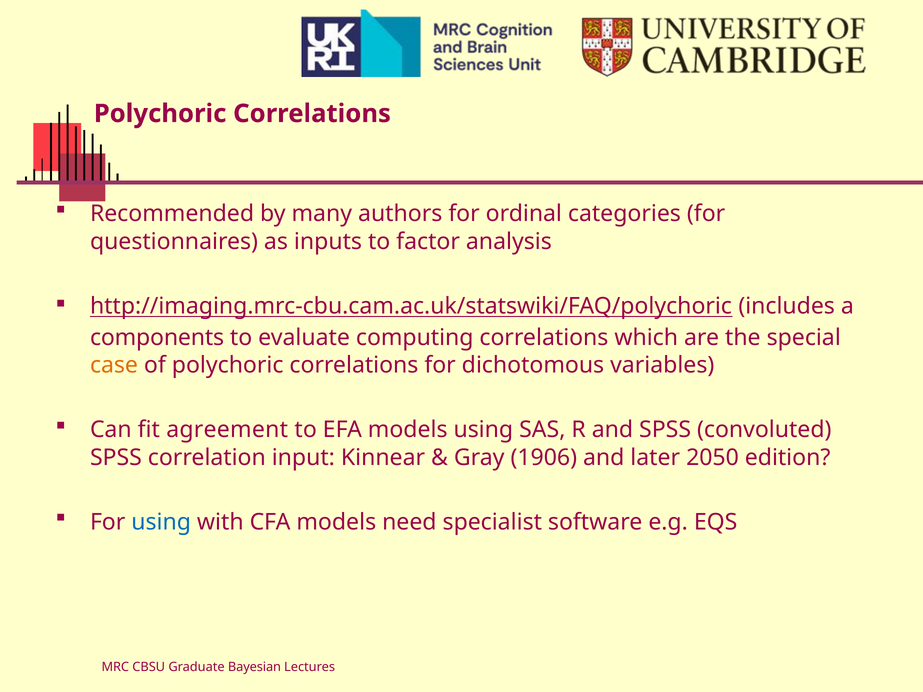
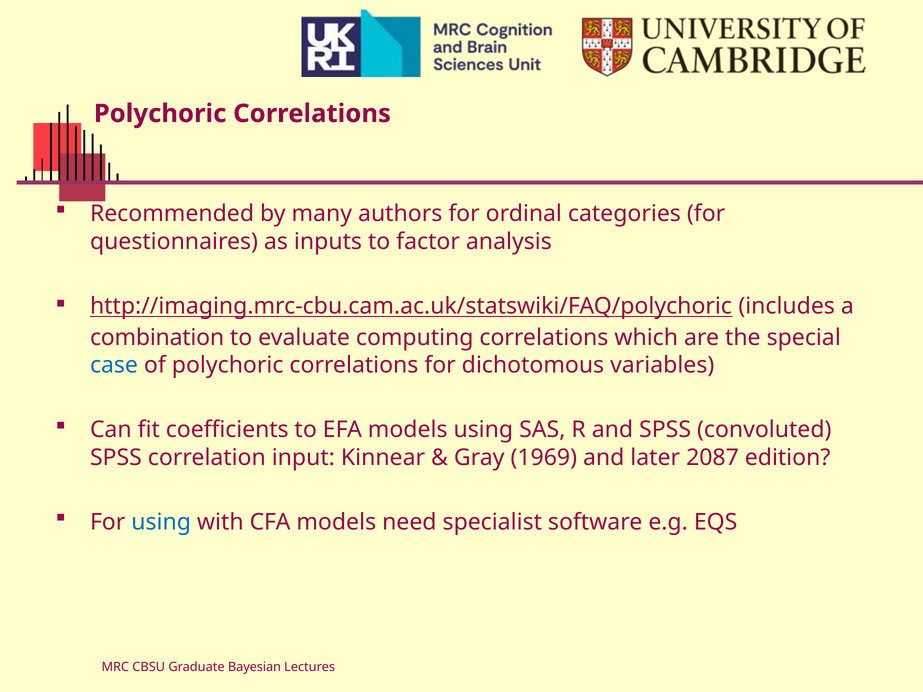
components: components -> combination
case colour: orange -> blue
agreement: agreement -> coefficients
1906: 1906 -> 1969
2050: 2050 -> 2087
